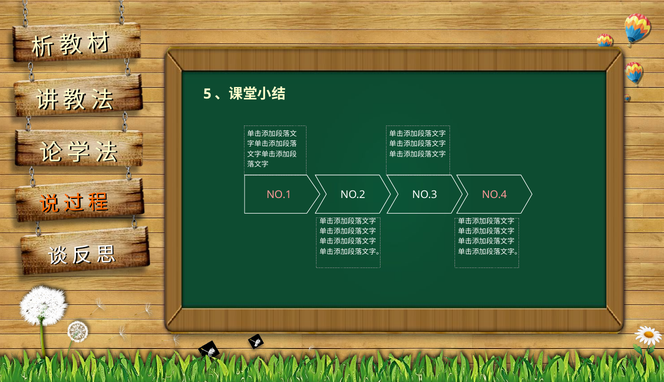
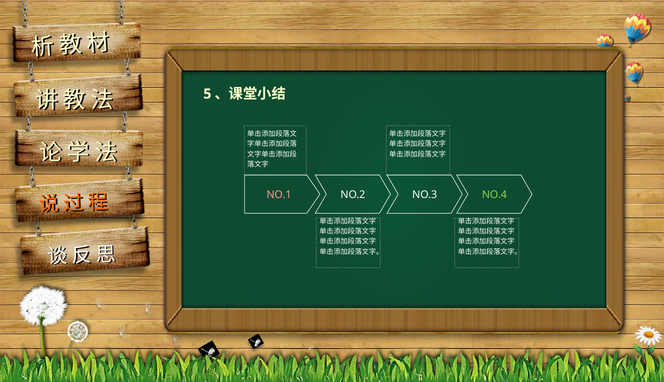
NO.4 colour: pink -> light green
